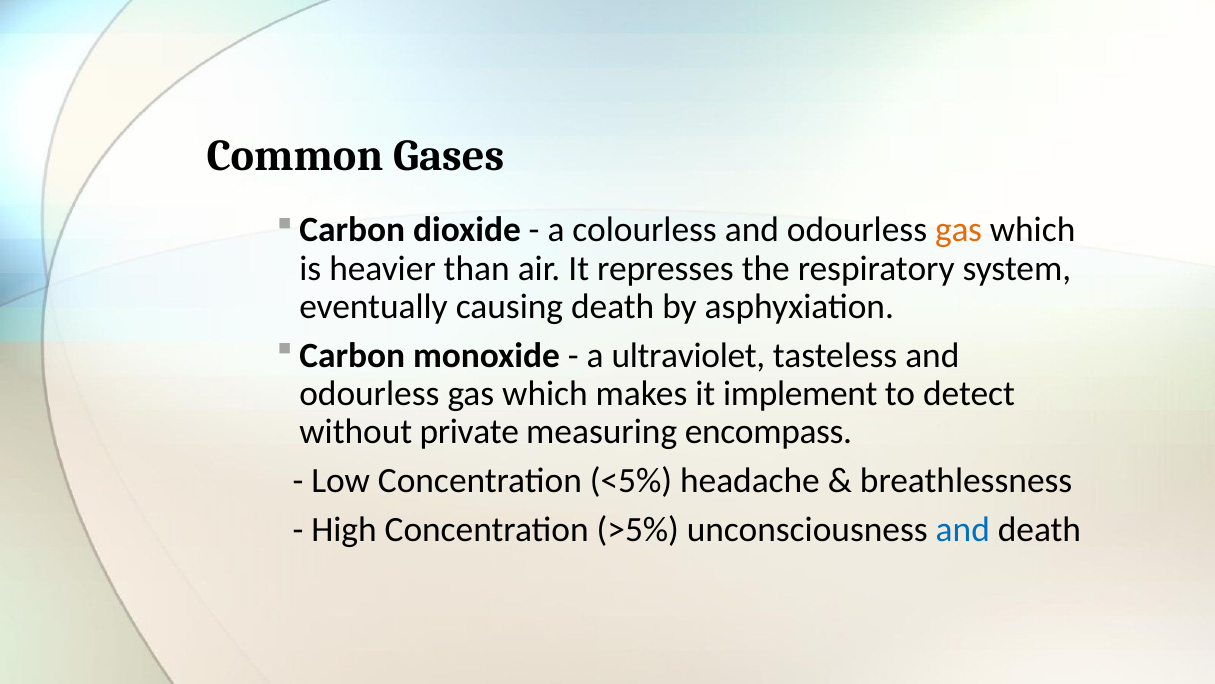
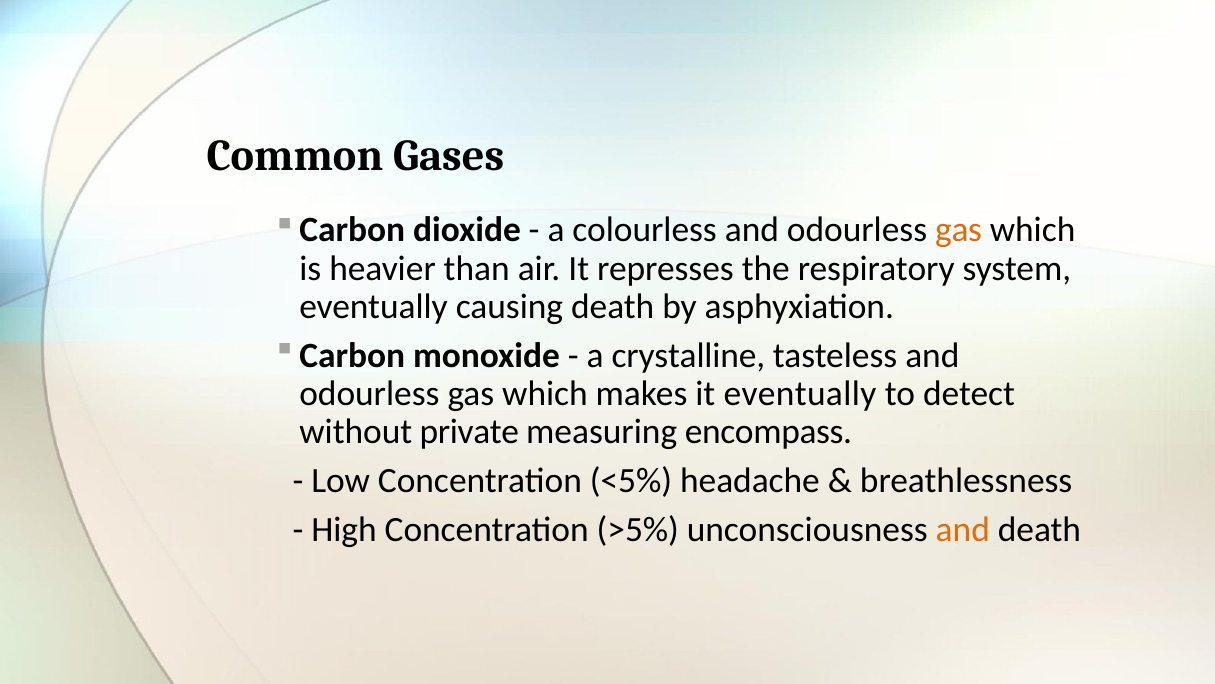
ultraviolet: ultraviolet -> crystalline
it implement: implement -> eventually
and at (963, 529) colour: blue -> orange
